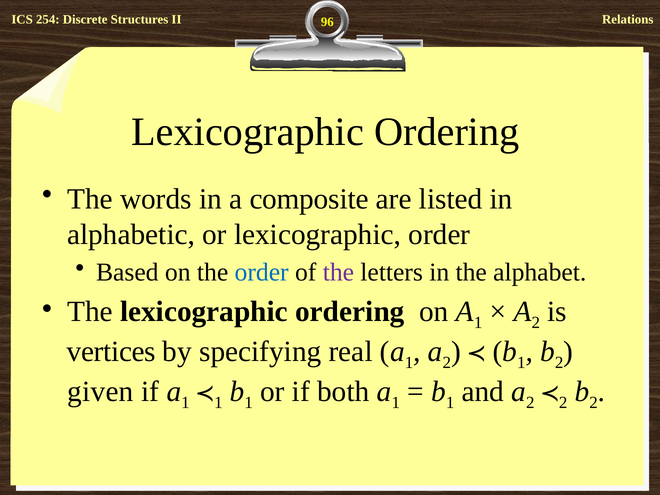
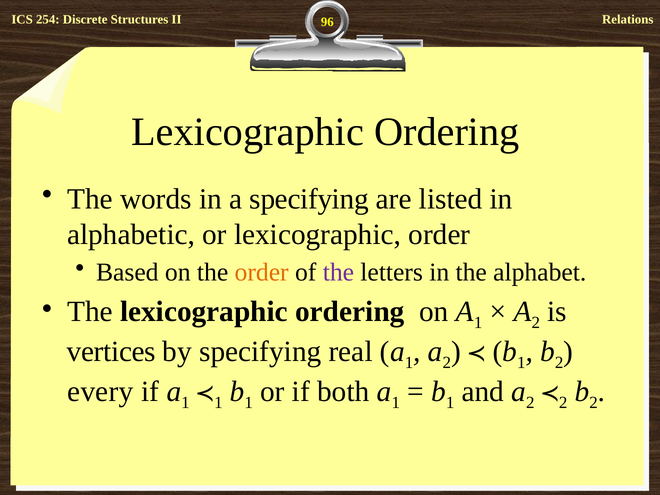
a composite: composite -> specifying
order at (262, 272) colour: blue -> orange
given: given -> every
